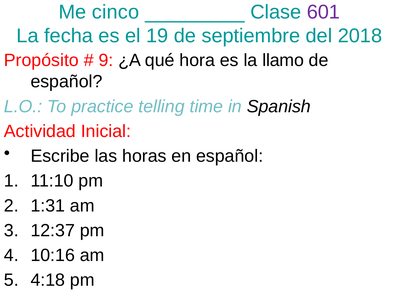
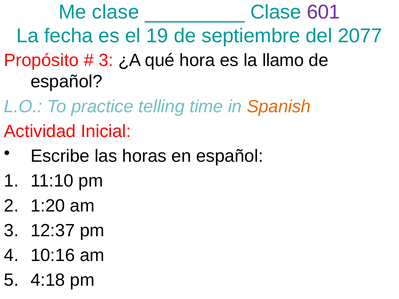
Me cinco: cinco -> clase
2018: 2018 -> 2077
9 at (106, 60): 9 -> 3
Spanish colour: black -> orange
1:31: 1:31 -> 1:20
